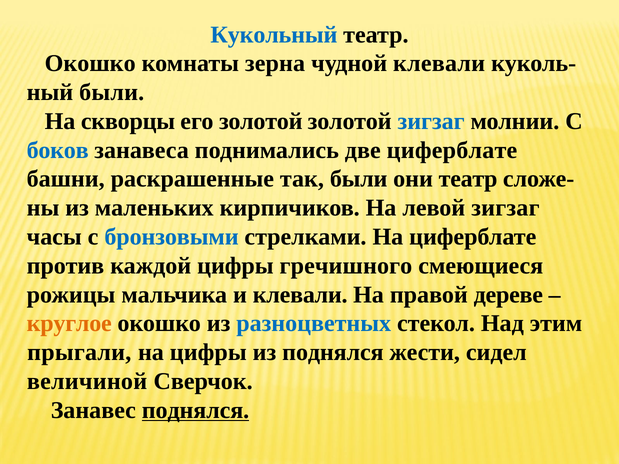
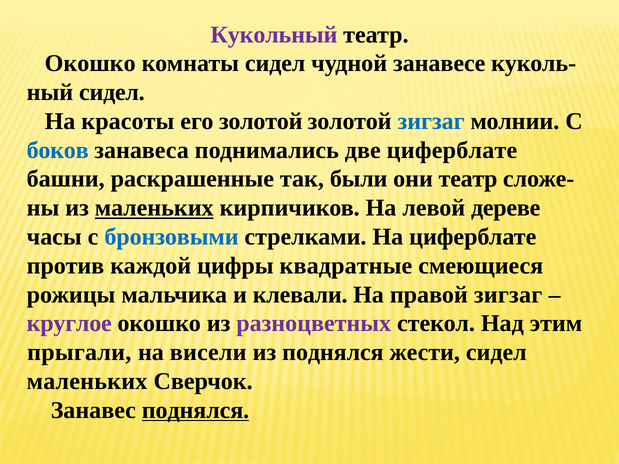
Кукольный colour: blue -> purple
комнаты зерна: зерна -> сидел
чудной клевали: клевали -> занавесе
были at (112, 92): были -> сидел
скворцы: скворцы -> красоты
маленьких at (154, 208) underline: none -> present
левой зигзаг: зигзаг -> дереве
гречишного: гречишного -> квадратные
правой дереве: дереве -> зигзаг
круглое colour: orange -> purple
разноцветных colour: blue -> purple
на цифры: цифры -> висели
величиной at (87, 381): величиной -> маленьких
